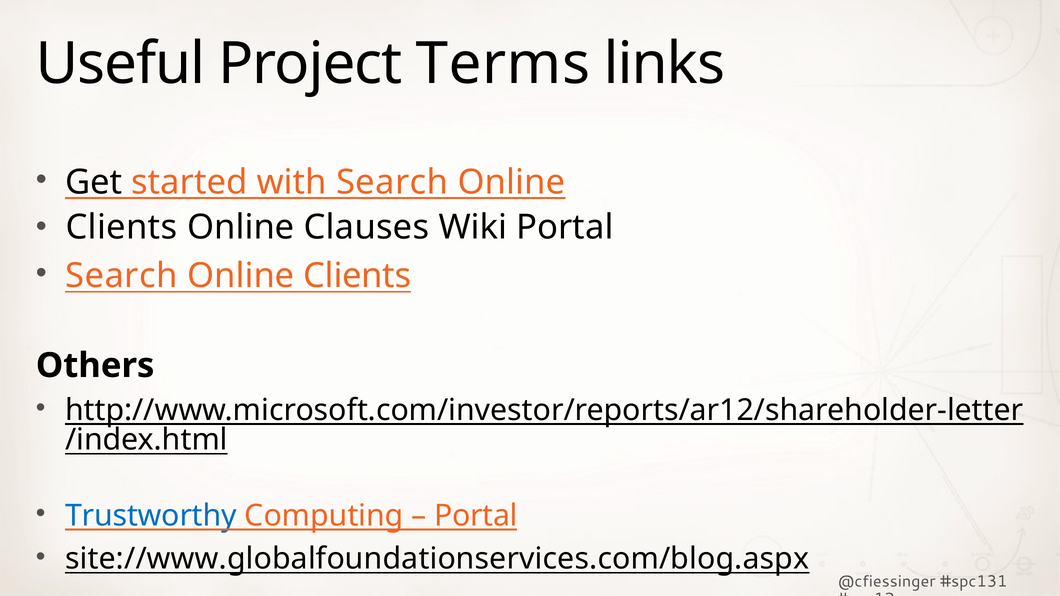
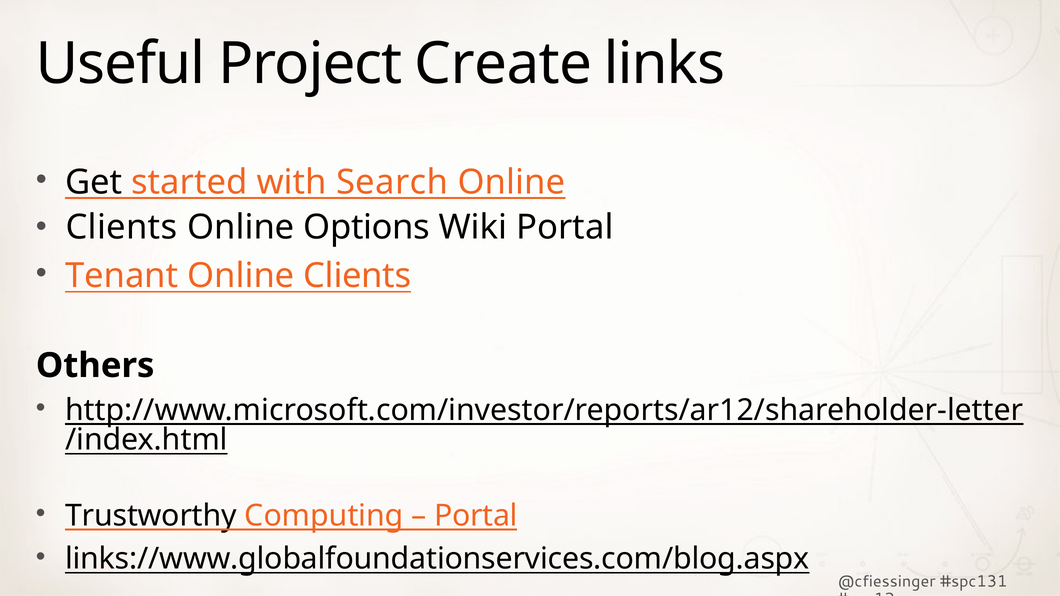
Terms: Terms -> Create
Clauses: Clauses -> Options
Search at (121, 276): Search -> Tenant
Trustworthy colour: blue -> black
site://www.globalfoundationservices.com/blog.aspx: site://www.globalfoundationservices.com/blog.aspx -> links://www.globalfoundationservices.com/blog.aspx
